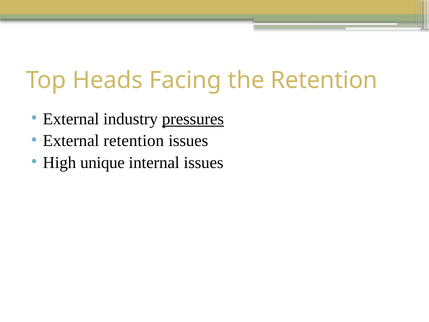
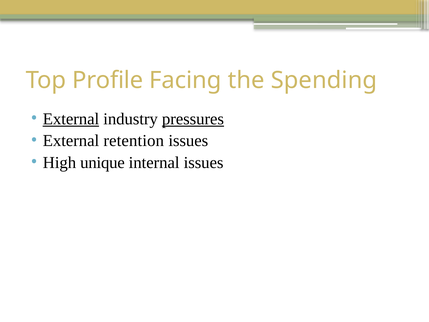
Heads: Heads -> Profile
the Retention: Retention -> Spending
External at (71, 119) underline: none -> present
